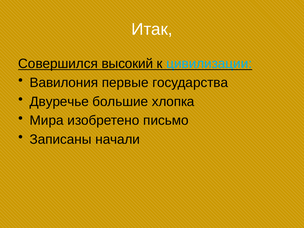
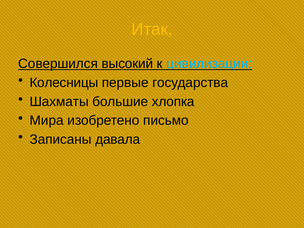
Итак colour: white -> yellow
Вавилония: Вавилония -> Колесницы
Двуречье: Двуречье -> Шахматы
начали: начали -> давала
